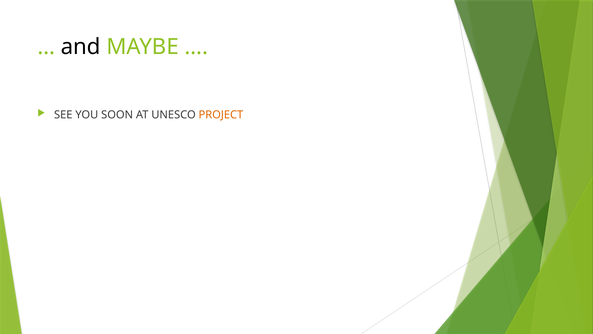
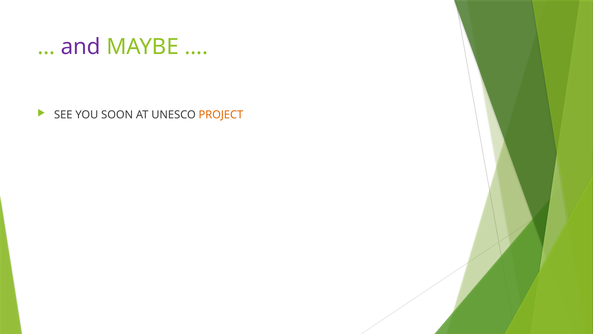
and colour: black -> purple
